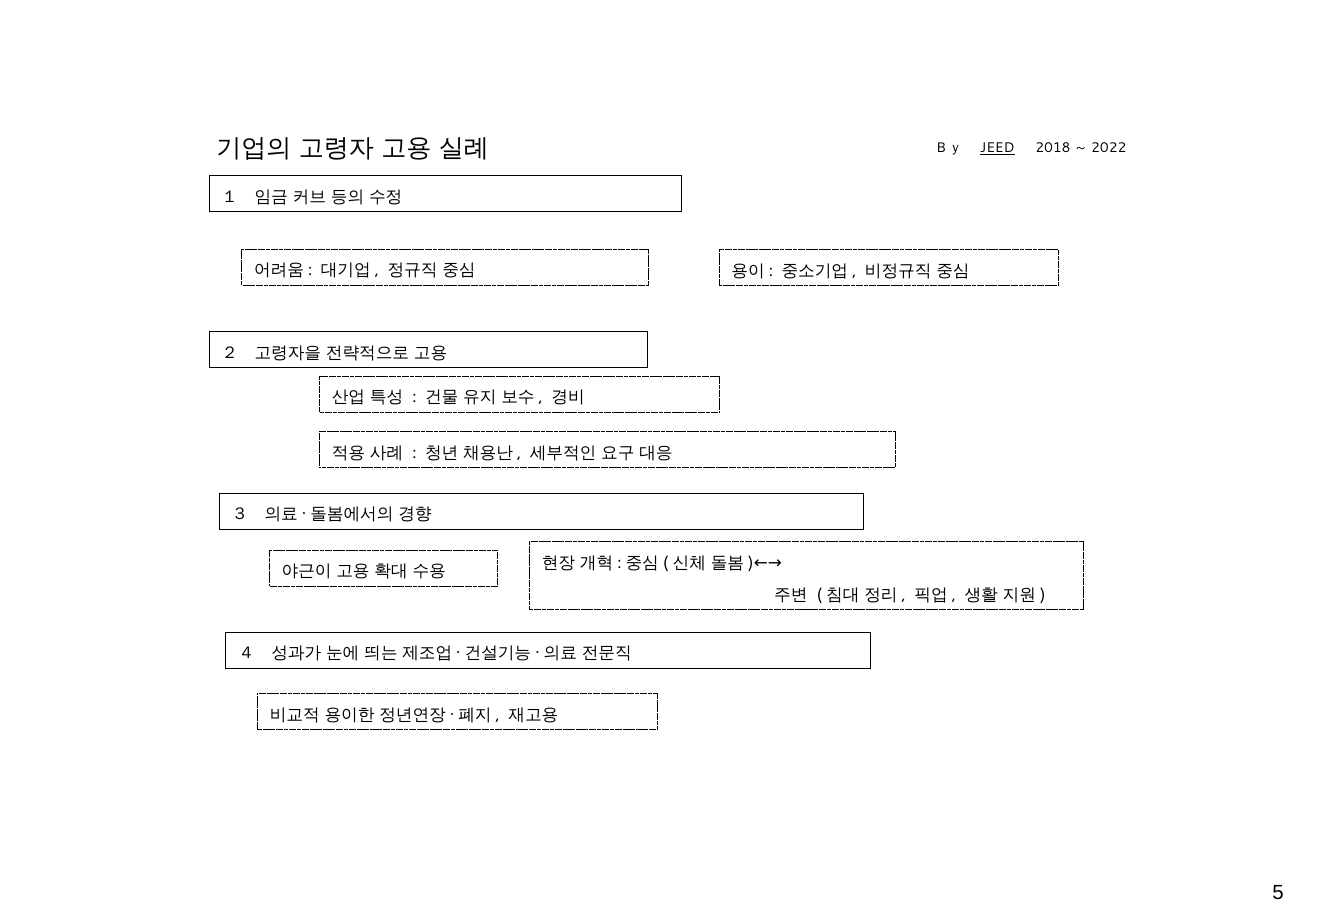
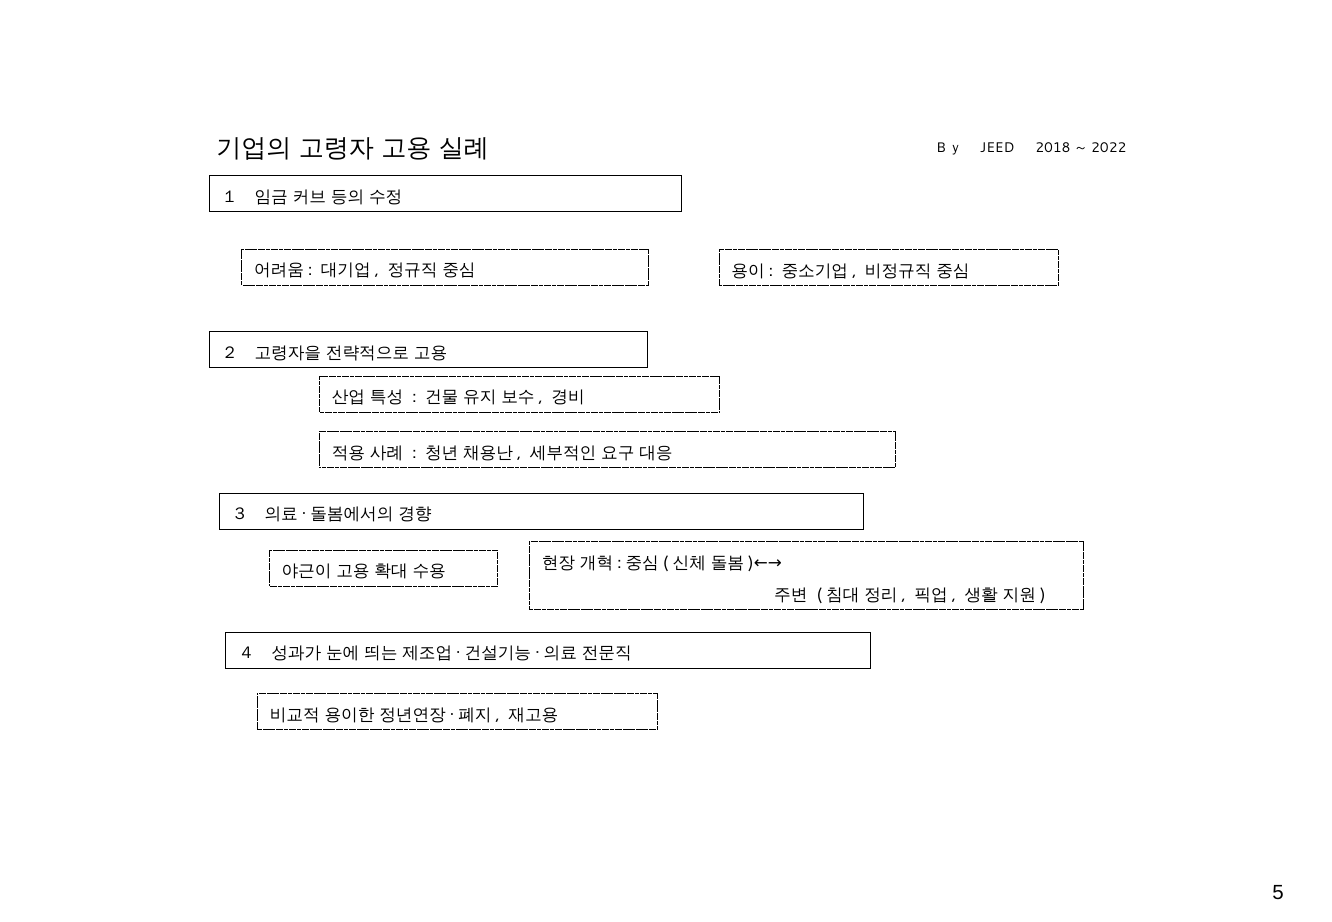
JEED underline: present -> none
